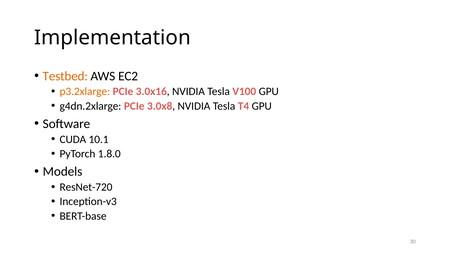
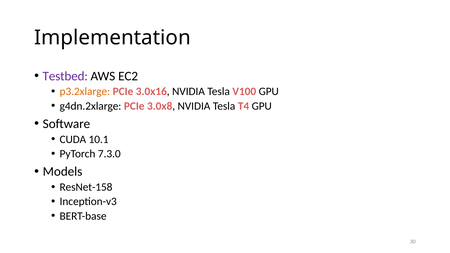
Testbed colour: orange -> purple
1.8.0: 1.8.0 -> 7.3.0
ResNet-720: ResNet-720 -> ResNet-158
